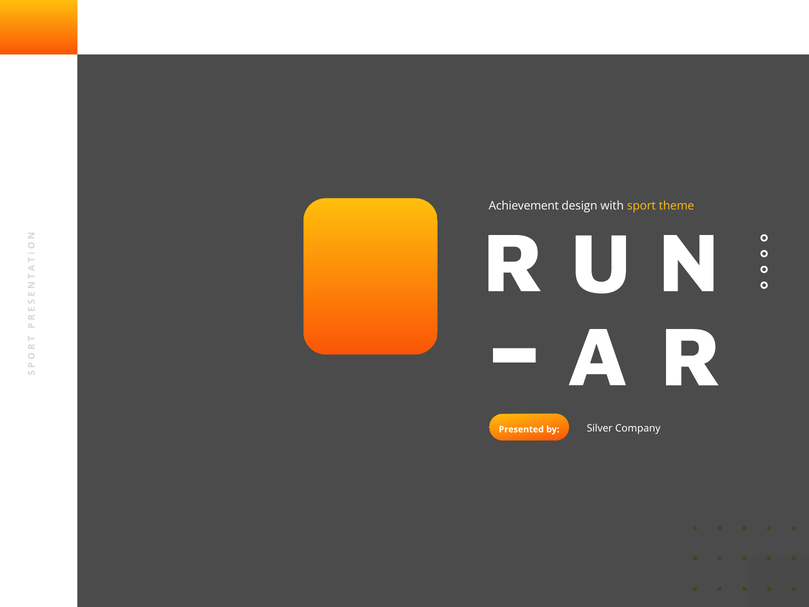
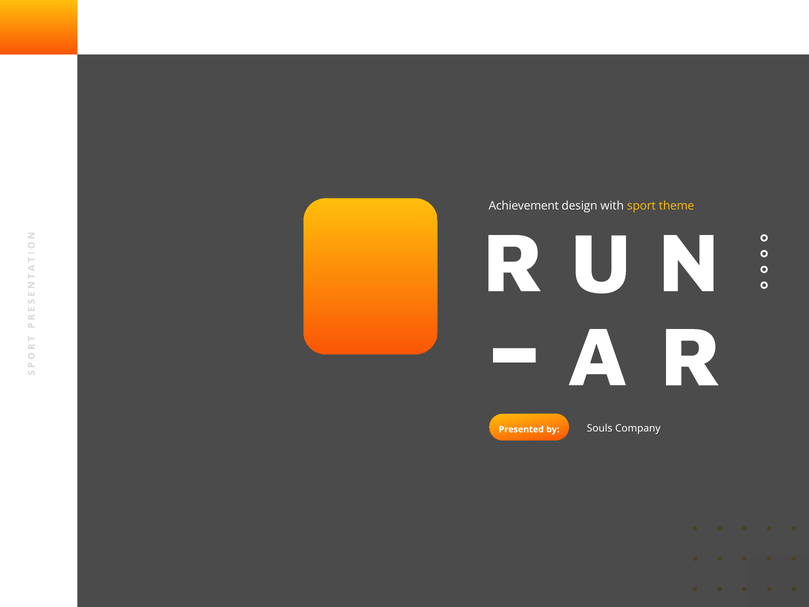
Silver: Silver -> Souls
